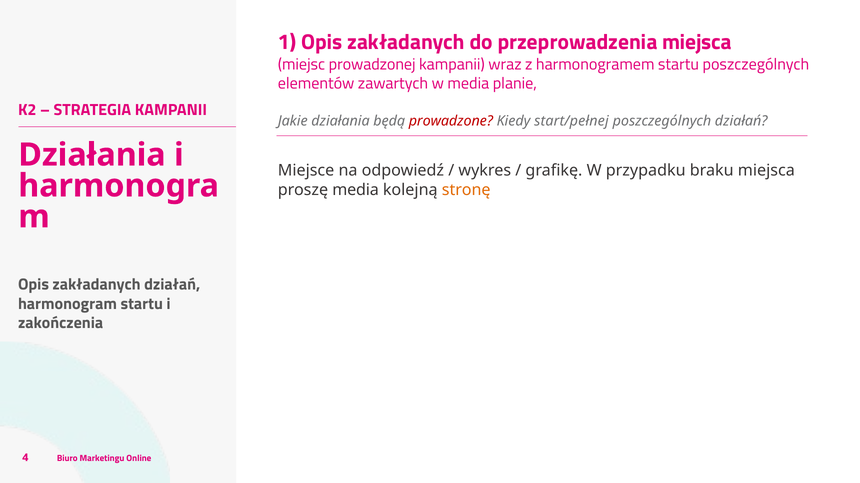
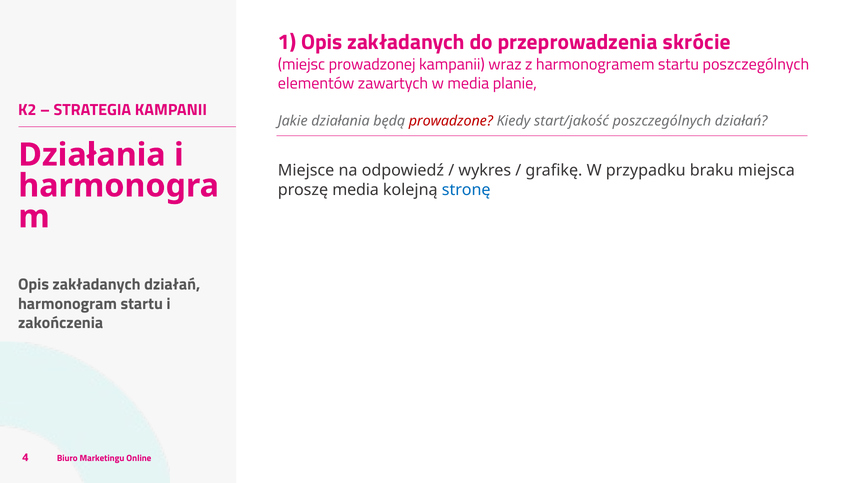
przeprowadzenia miejsca: miejsca -> skrócie
start/pełnej: start/pełnej -> start/jakość
stronę colour: orange -> blue
